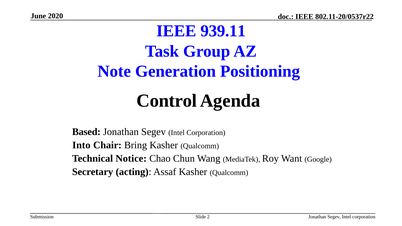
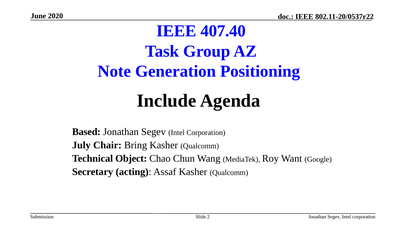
939.11: 939.11 -> 407.40
Control: Control -> Include
Into: Into -> July
Notice: Notice -> Object
